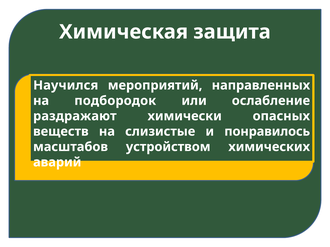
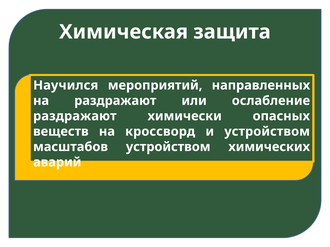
на подбородок: подбородок -> раздражают
слизистые: слизистые -> кроссворд
и понравилось: понравилось -> устройством
